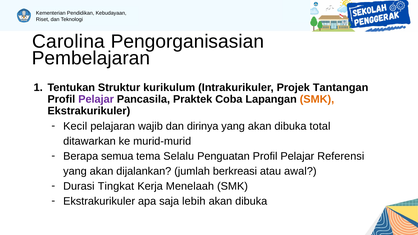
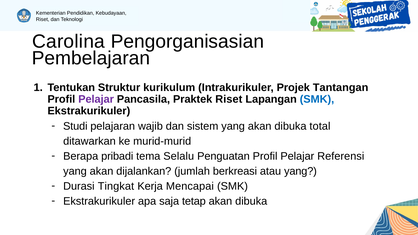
Praktek Coba: Coba -> Riset
SMK at (317, 99) colour: orange -> blue
Kecil: Kecil -> Studi
dirinya: dirinya -> sistem
semua: semua -> pribadi
atau awal: awal -> yang
Menelaah: Menelaah -> Mencapai
lebih: lebih -> tetap
